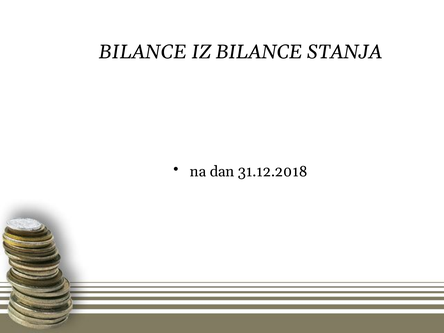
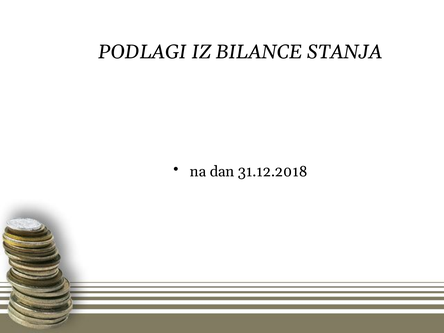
BILANCE at (143, 52): BILANCE -> PODLAGI
